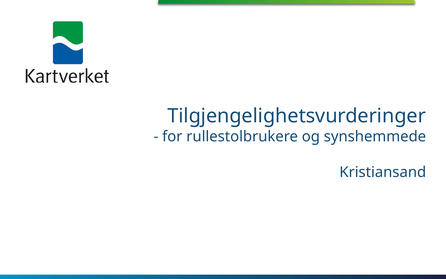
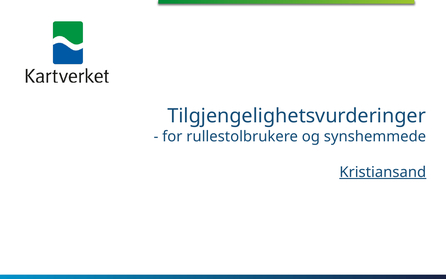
Kristiansand underline: none -> present
